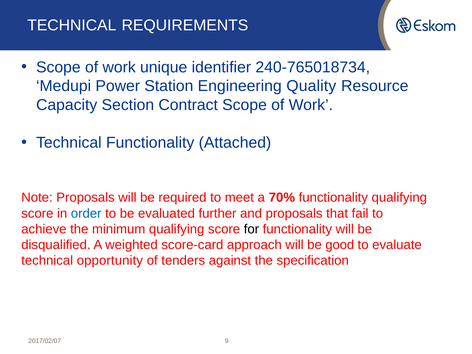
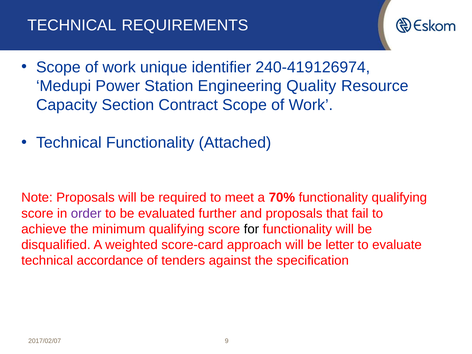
240-765018734: 240-765018734 -> 240-419126974
order colour: blue -> purple
good: good -> letter
opportunity: opportunity -> accordance
